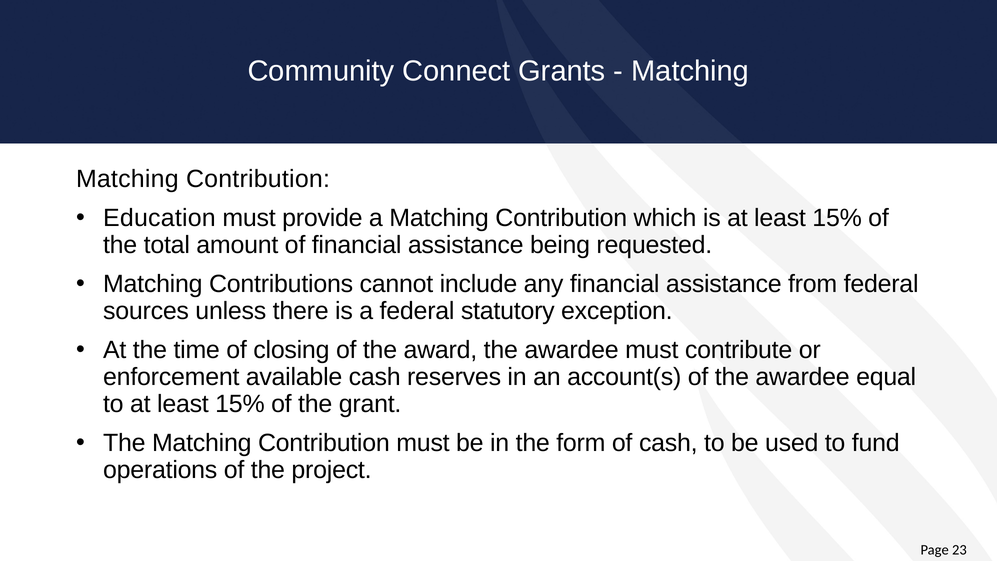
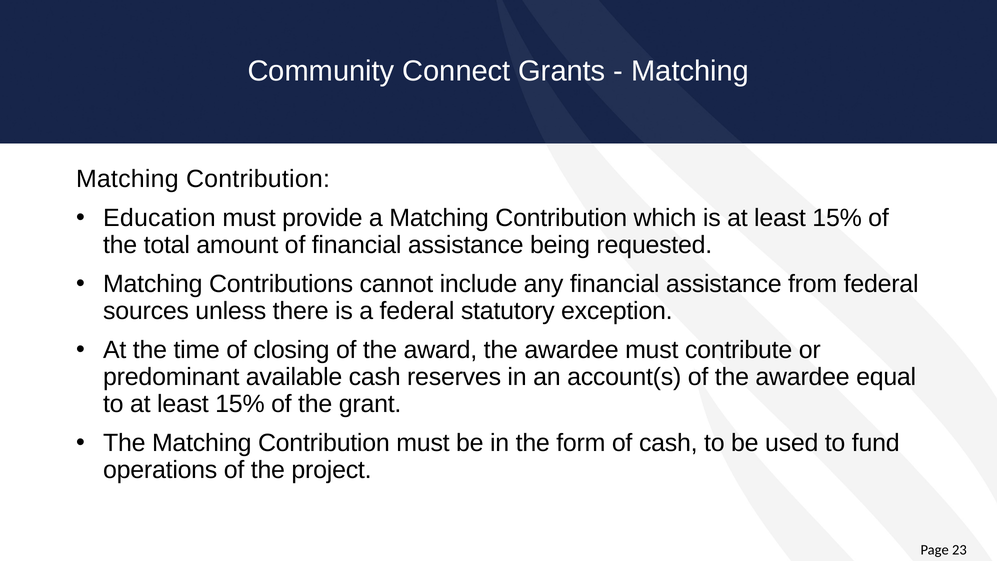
enforcement: enforcement -> predominant
